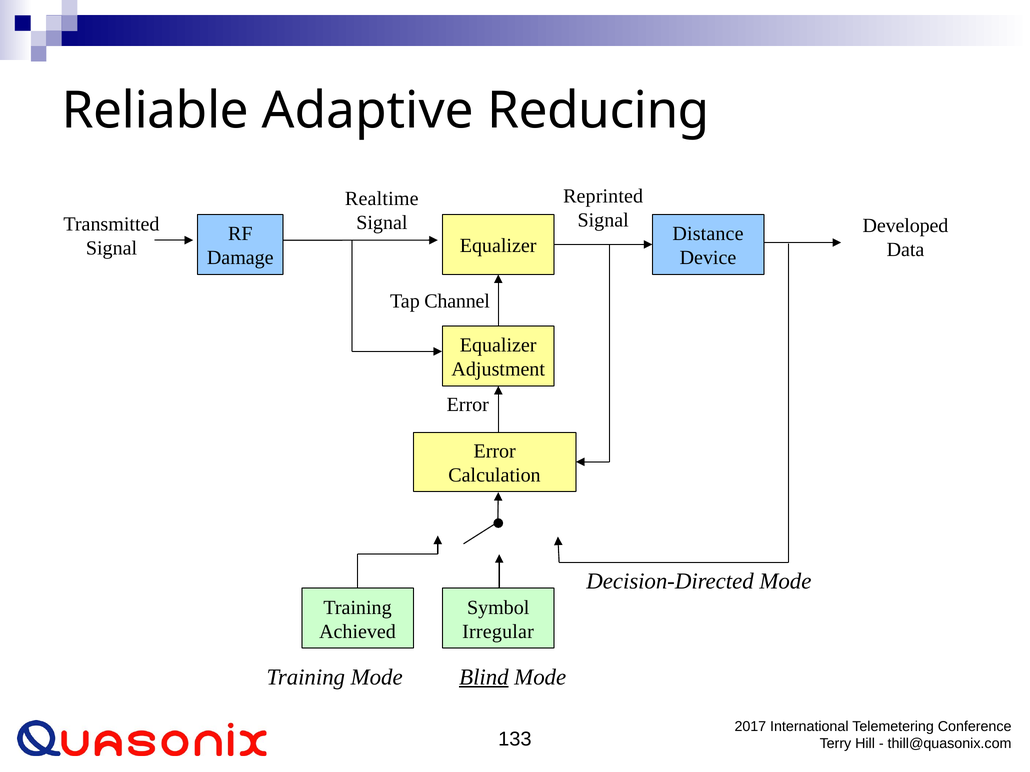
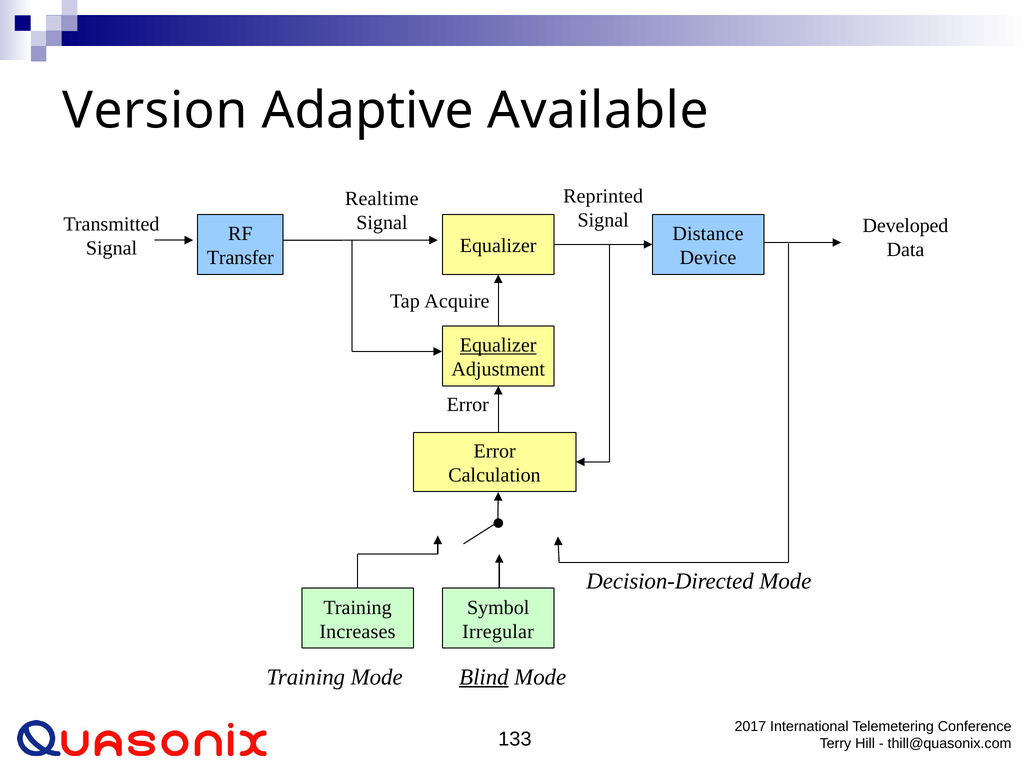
Reliable: Reliable -> Version
Reducing: Reducing -> Available
Damage: Damage -> Transfer
Channel: Channel -> Acquire
Equalizer at (498, 346) underline: none -> present
Achieved: Achieved -> Increases
